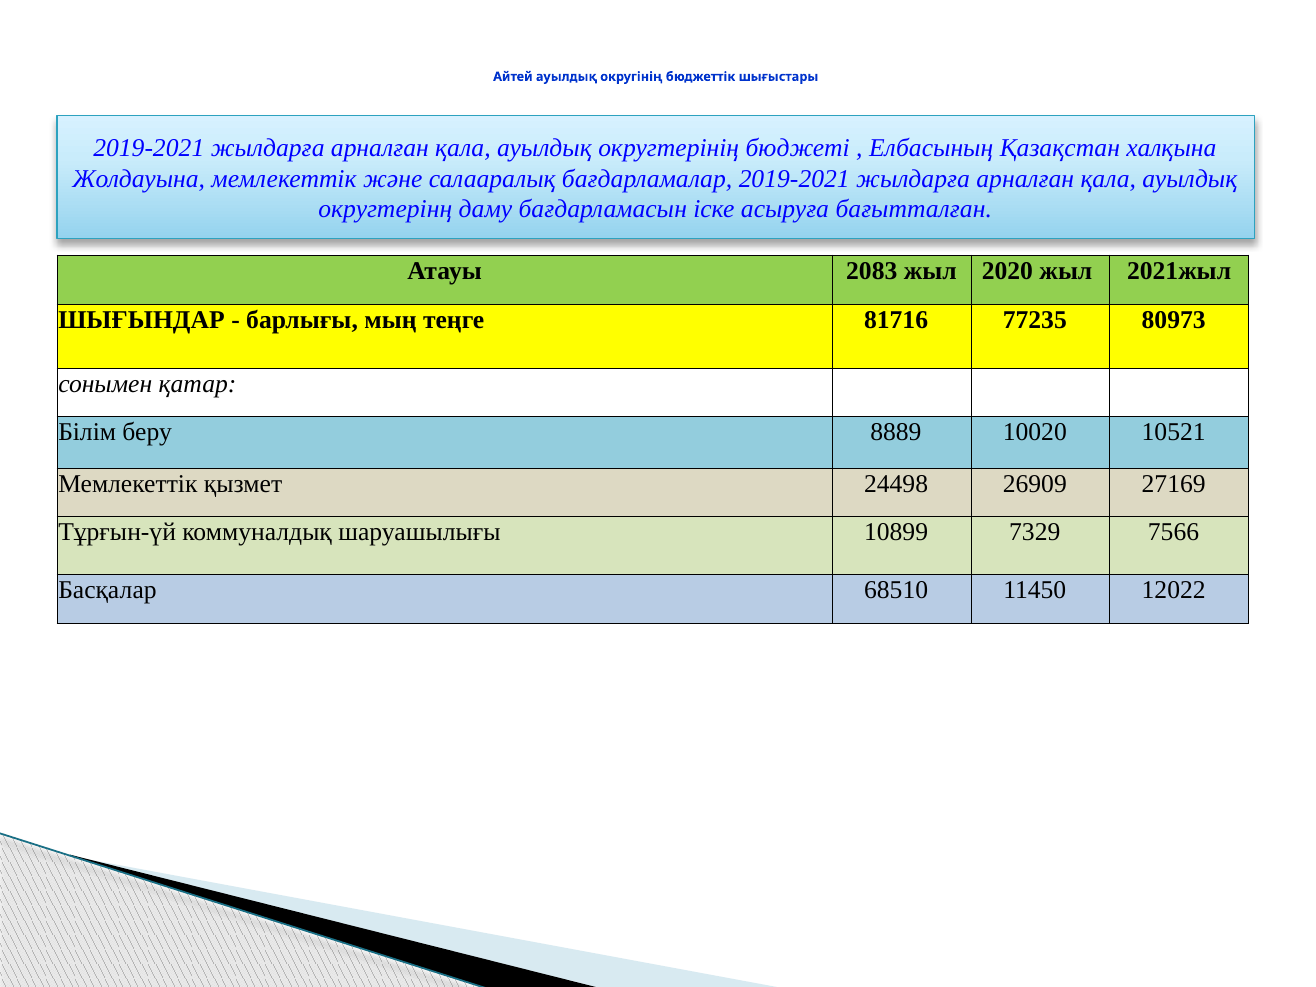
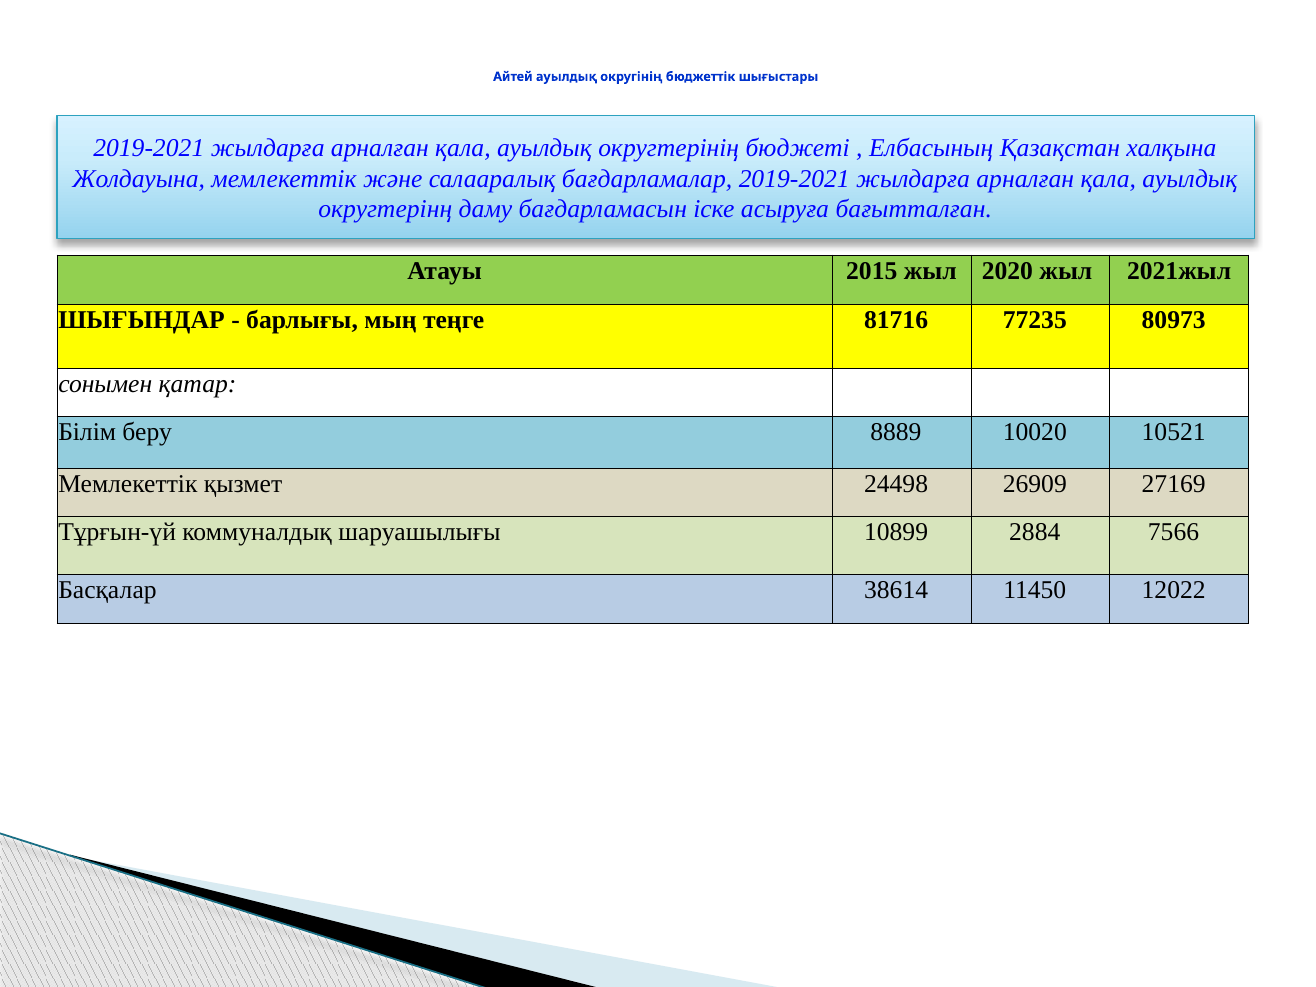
2083: 2083 -> 2015
7329: 7329 -> 2884
68510: 68510 -> 38614
